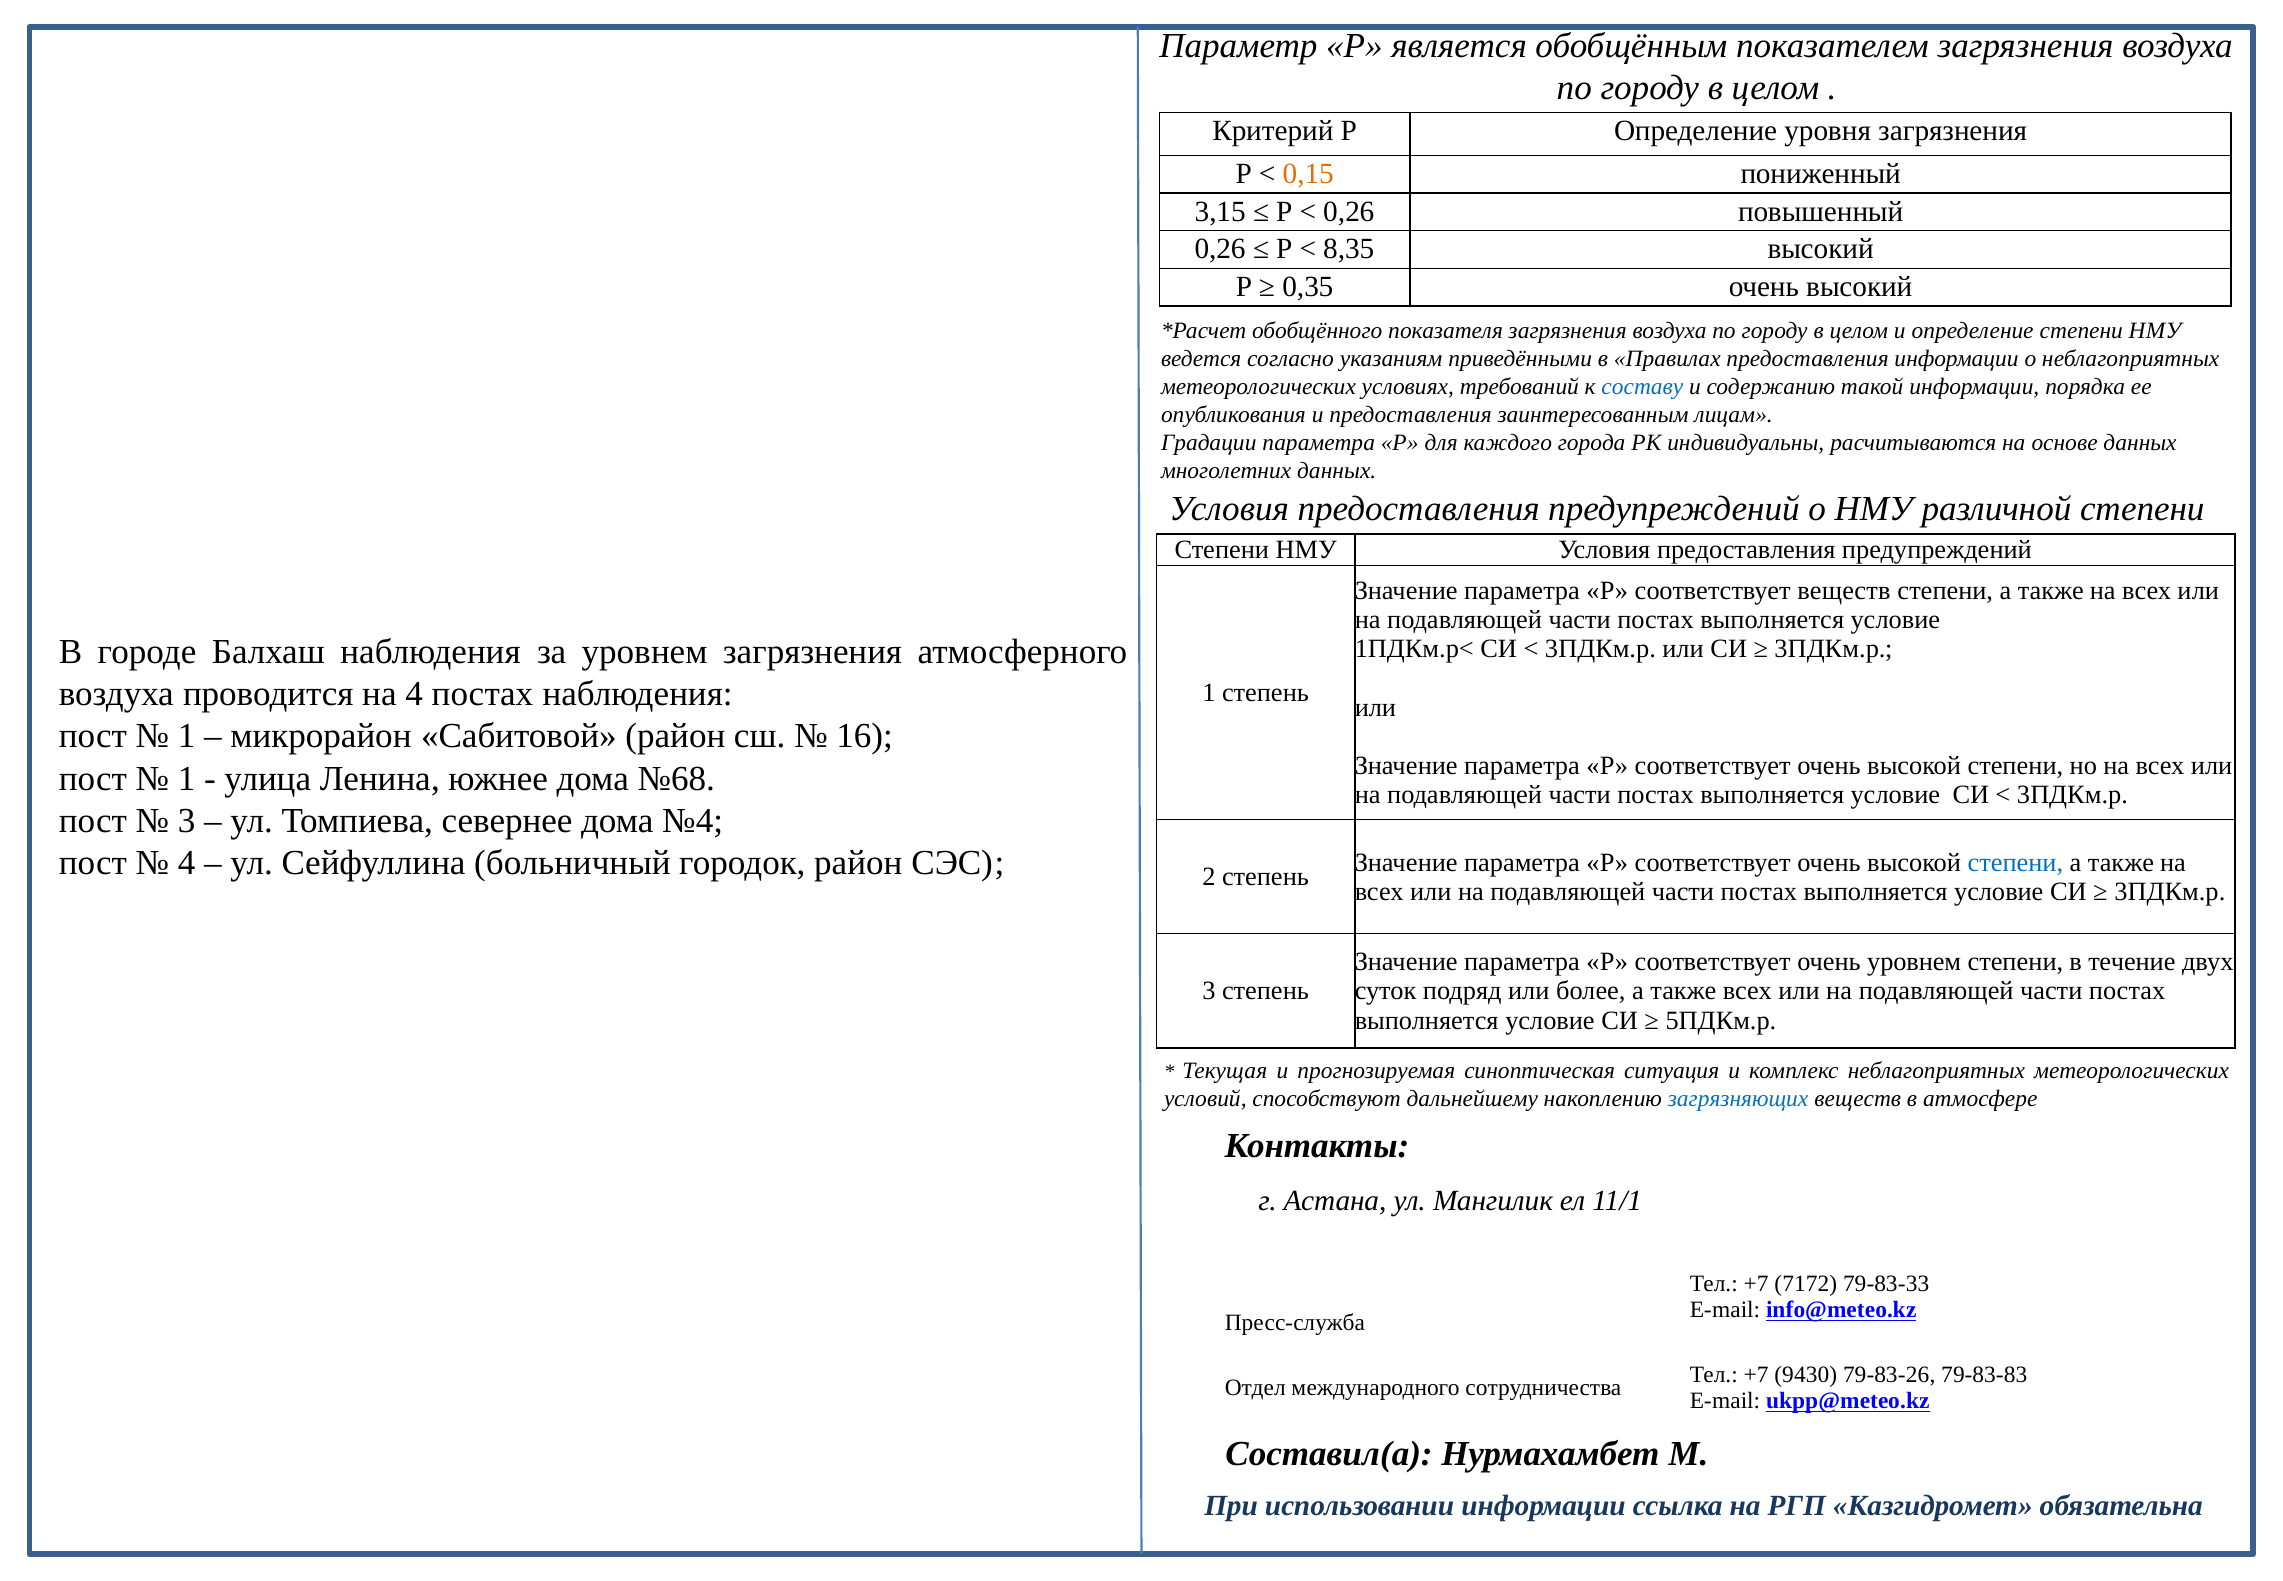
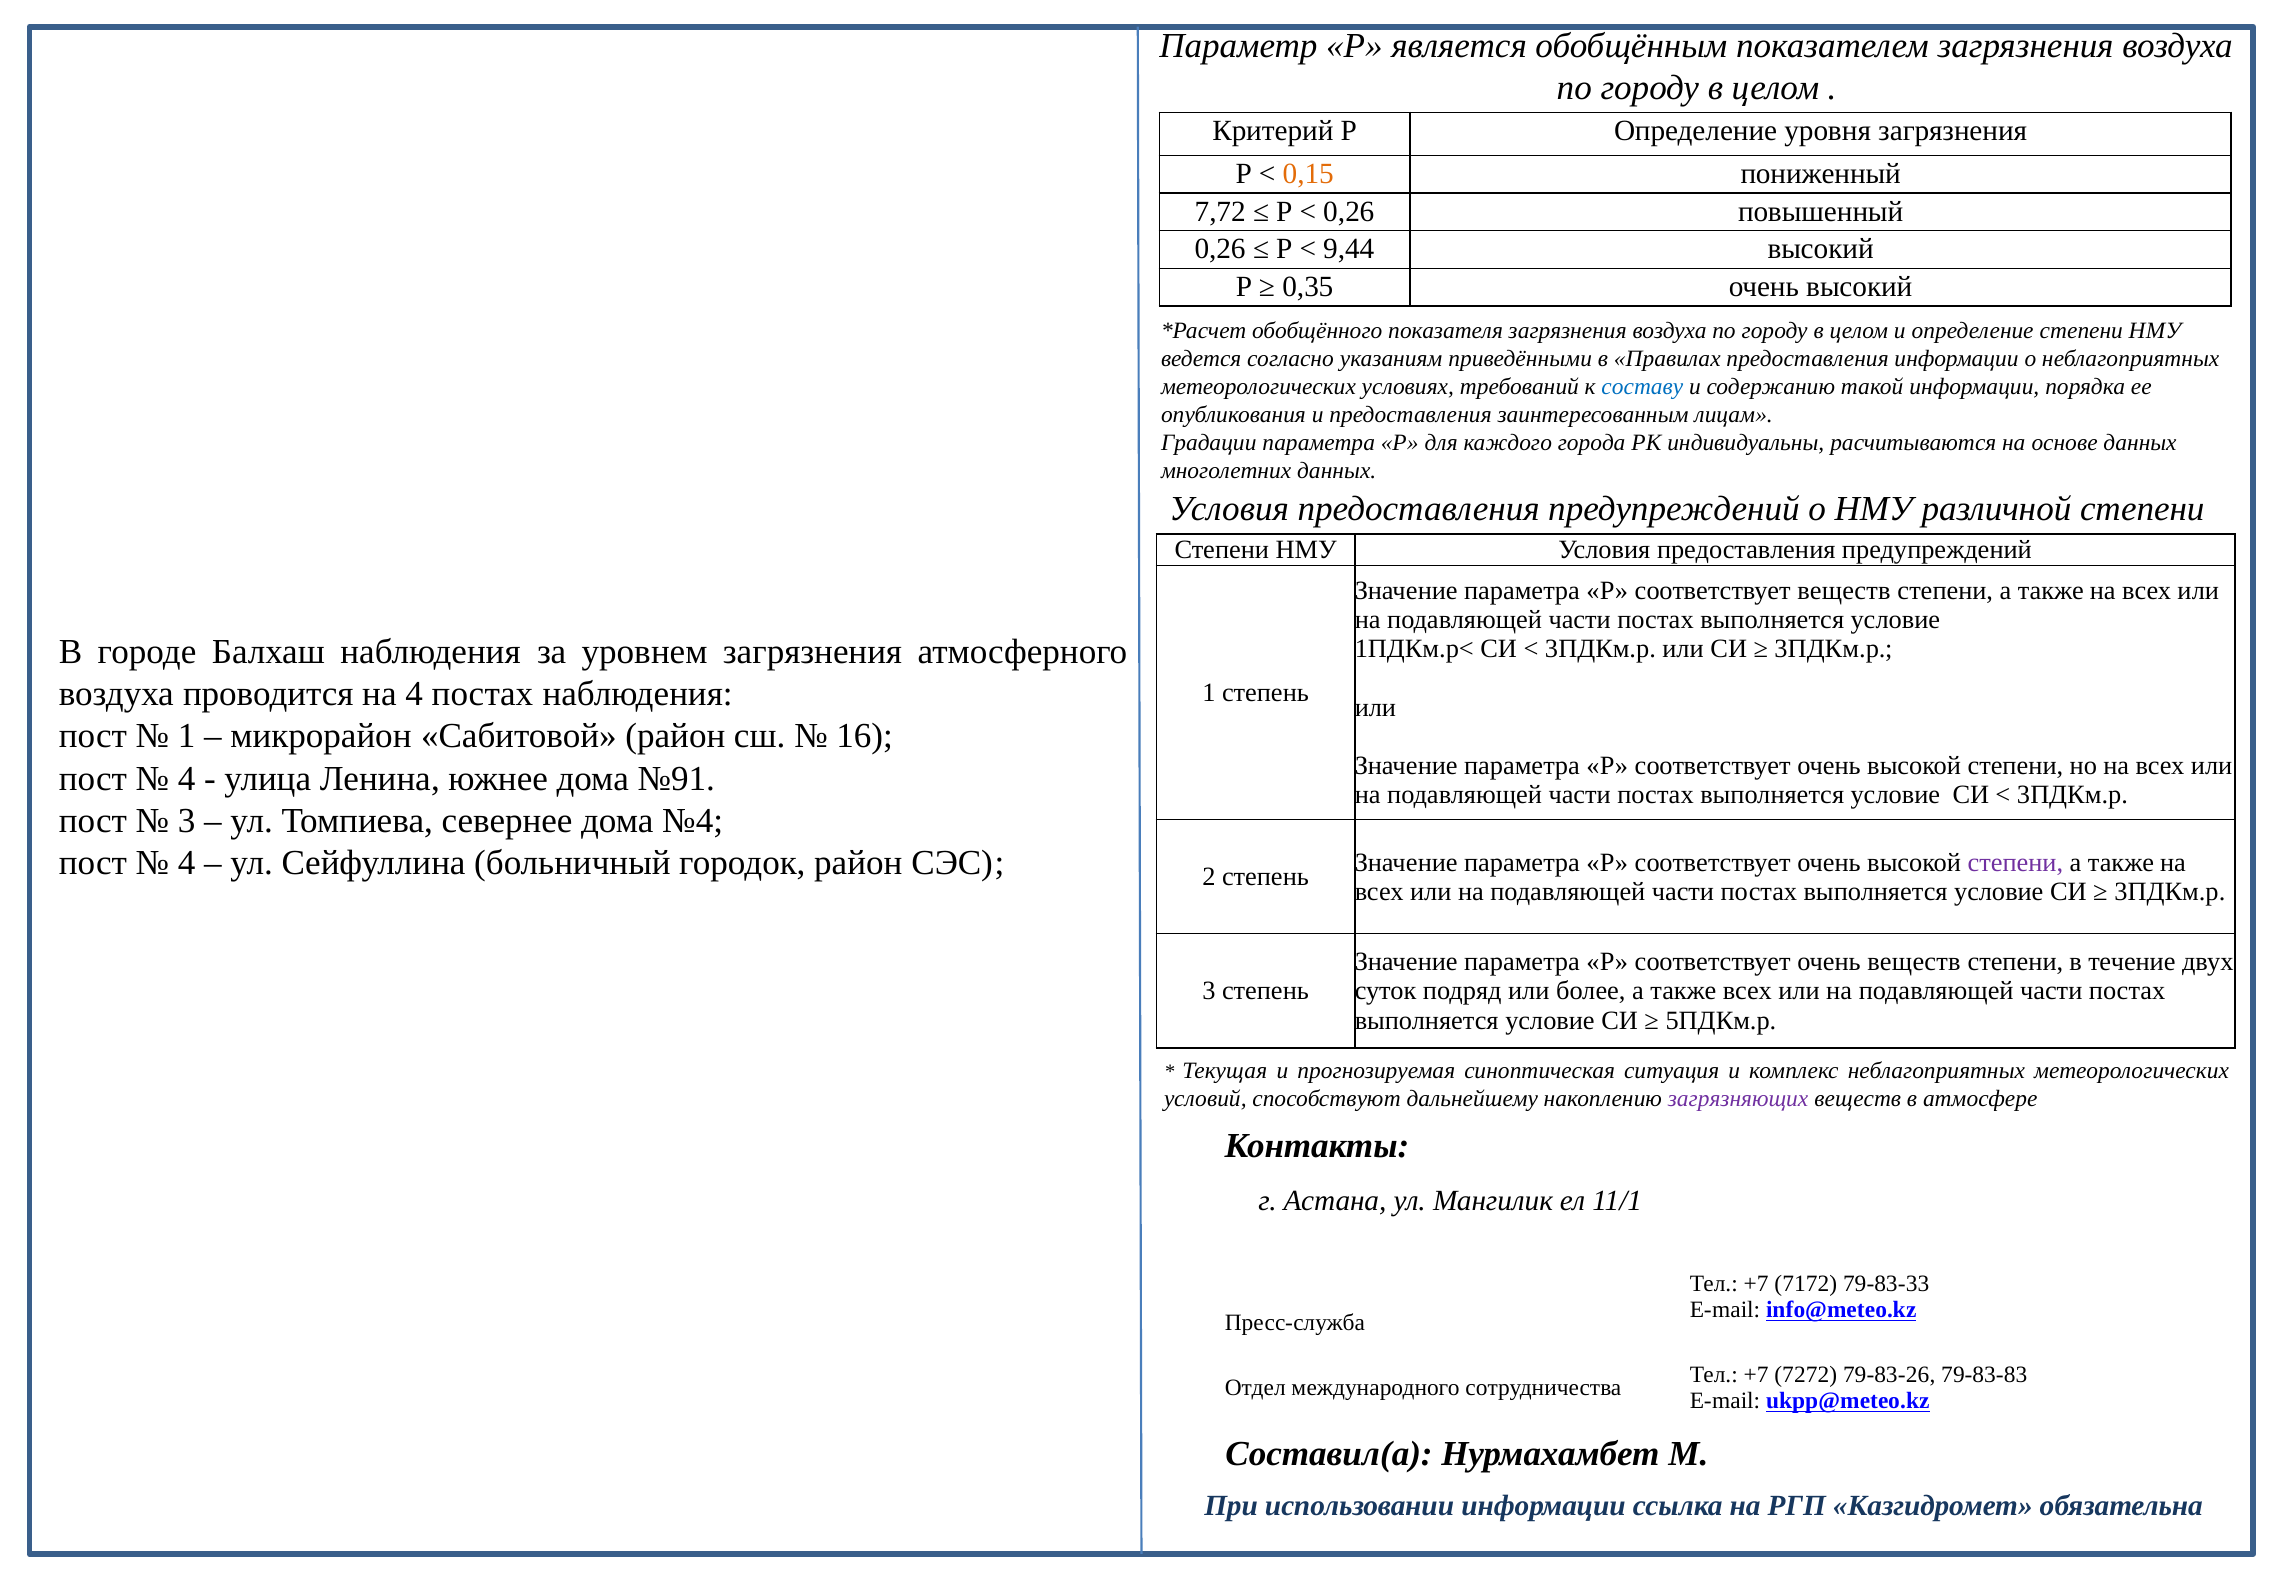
3,15: 3,15 -> 7,72
8,35: 8,35 -> 9,44
1 at (187, 778): 1 -> 4
№68: №68 -> №91
степени at (2015, 862) colour: blue -> purple
очень уровнем: уровнем -> веществ
загрязняющих colour: blue -> purple
9430: 9430 -> 7272
